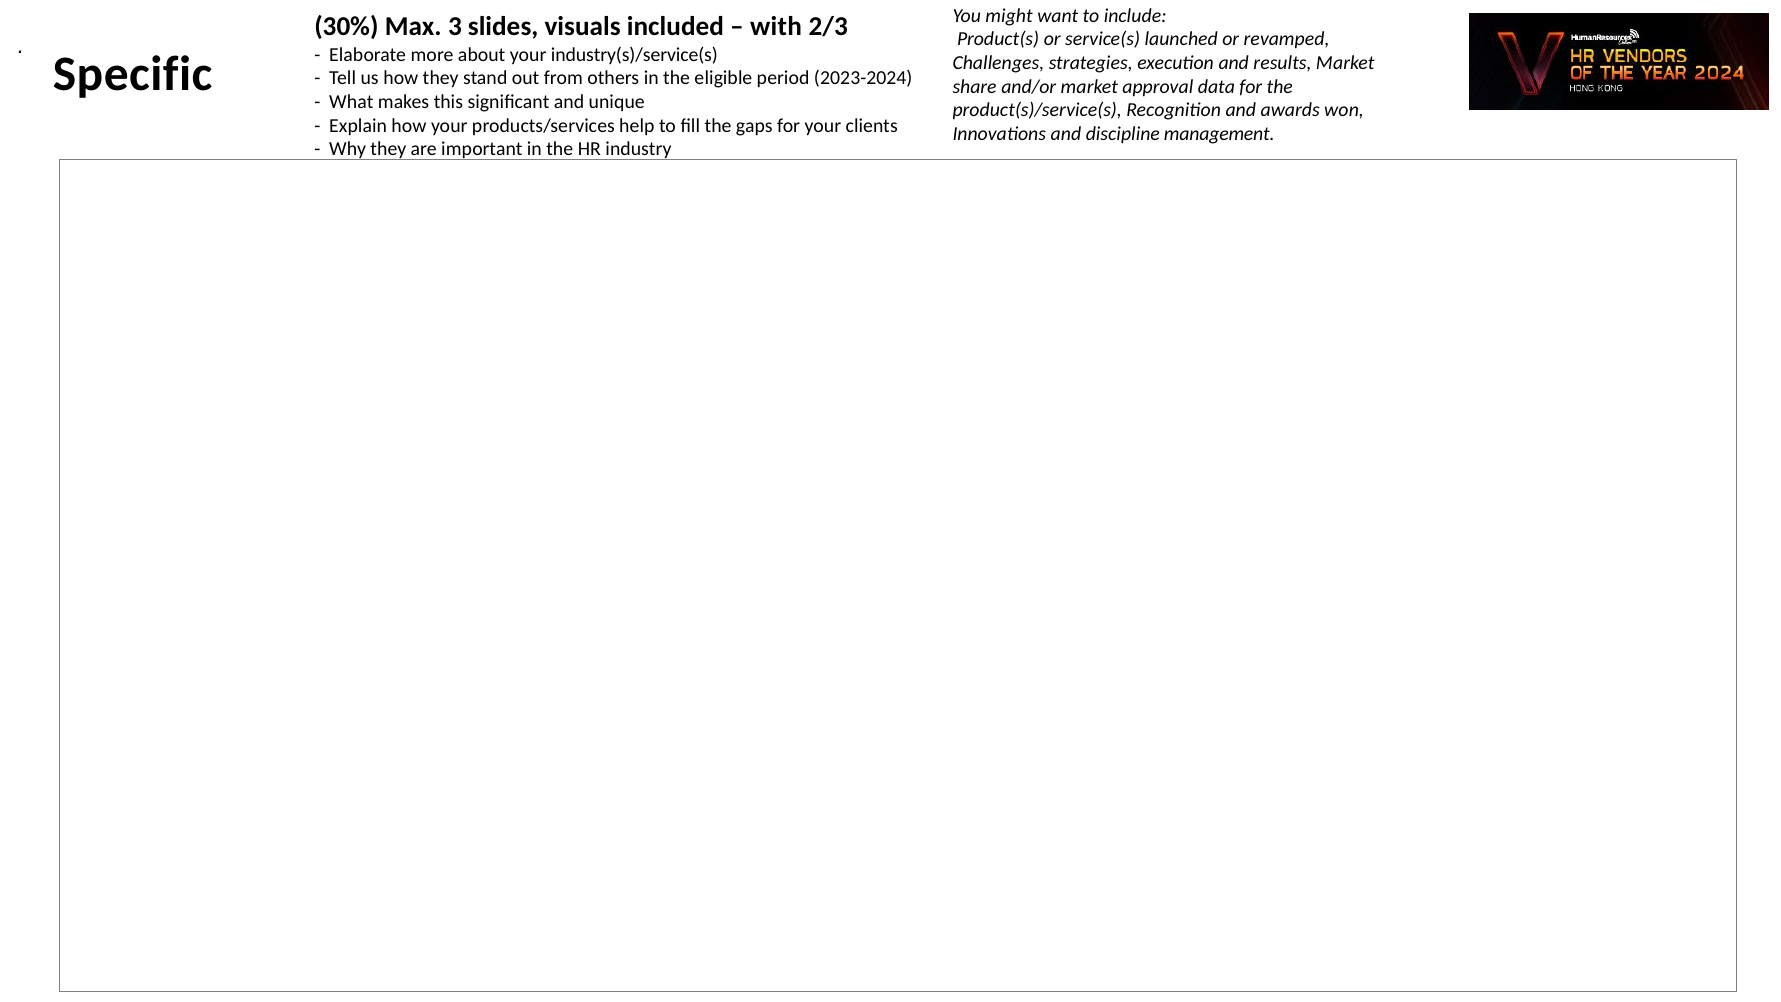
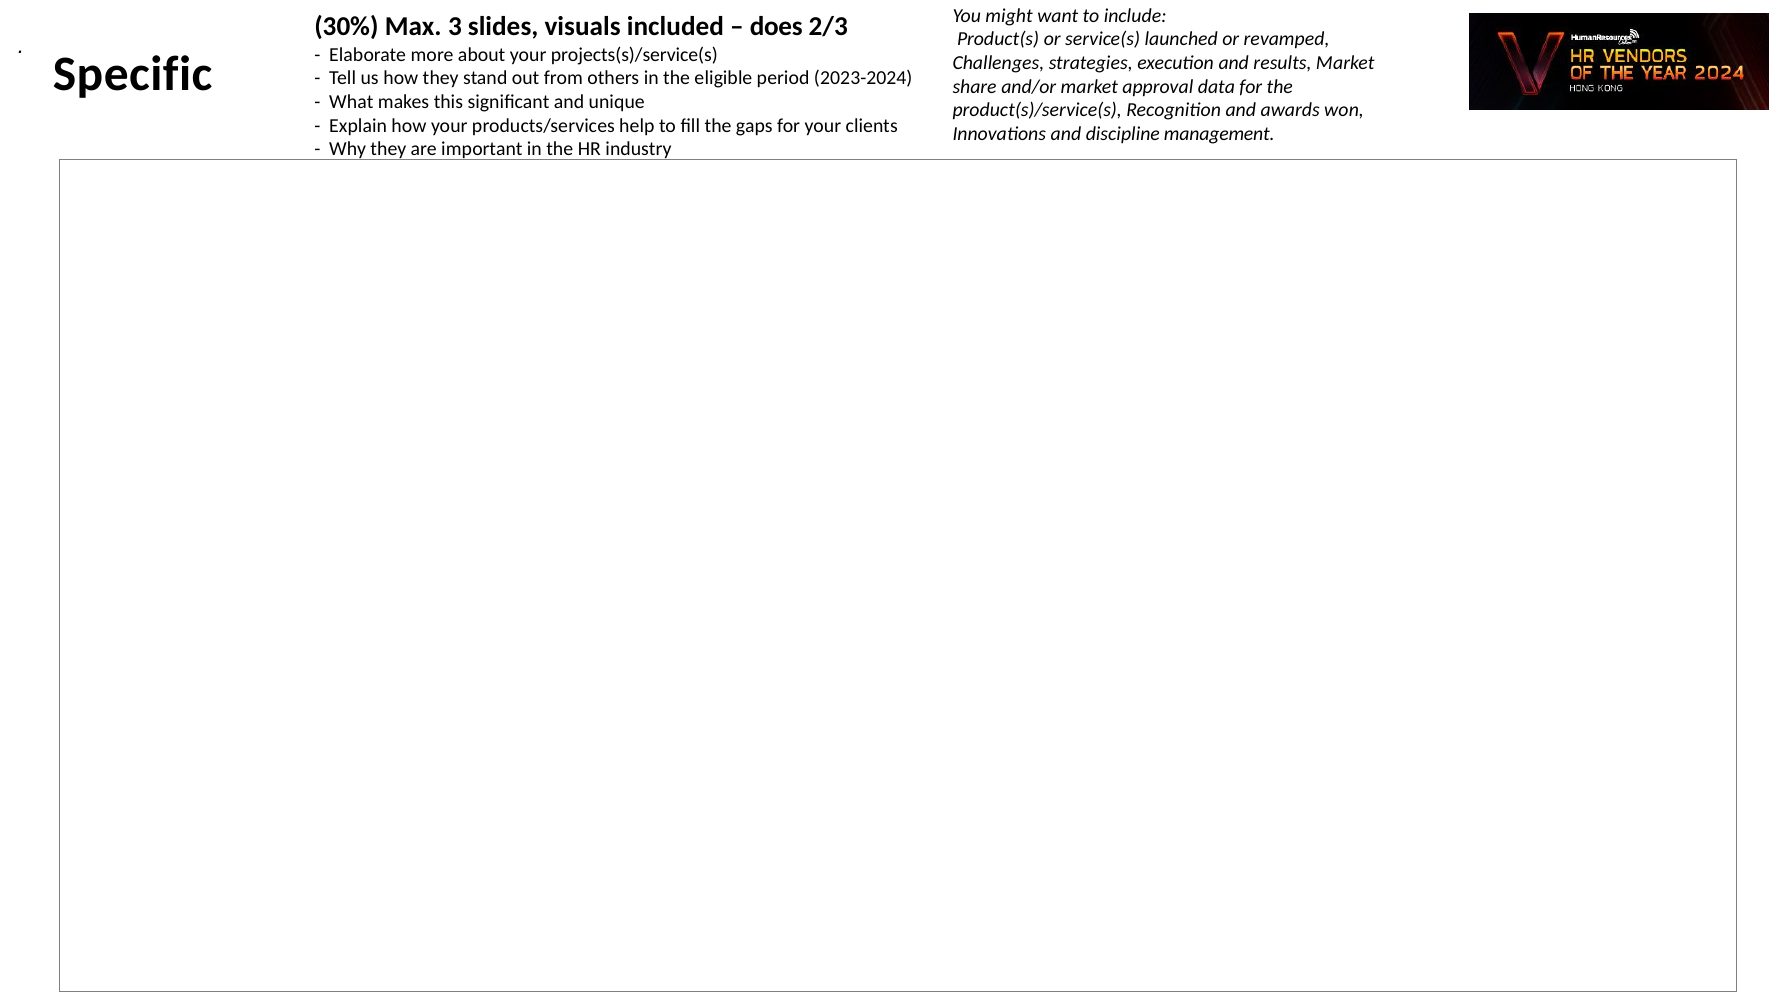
with: with -> does
industry(s)/service(s: industry(s)/service(s -> projects(s)/service(s
